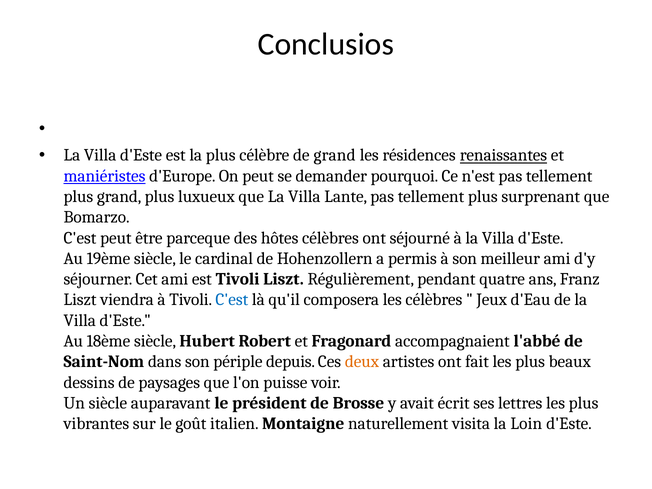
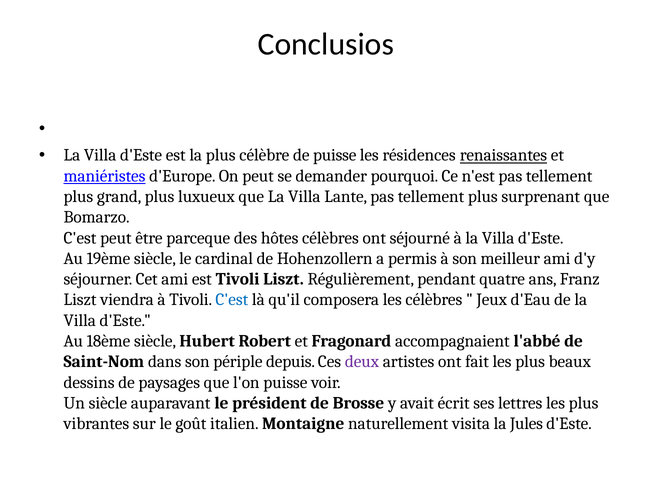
de grand: grand -> puisse
deux colour: orange -> purple
Loin: Loin -> Jules
